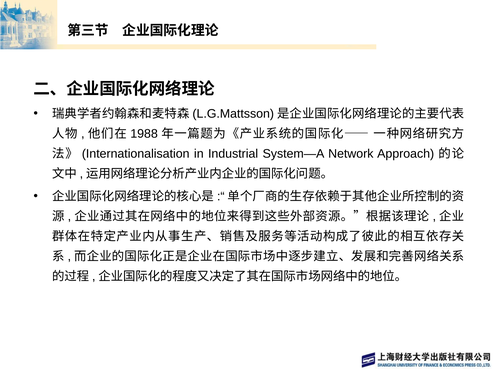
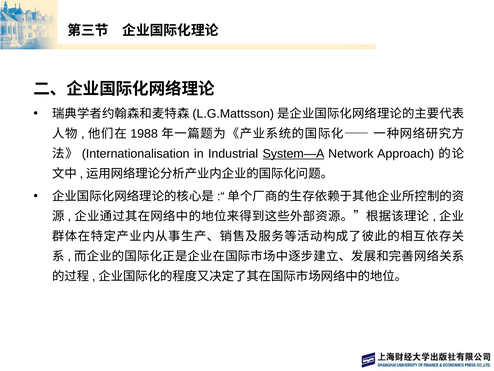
System—A underline: none -> present
